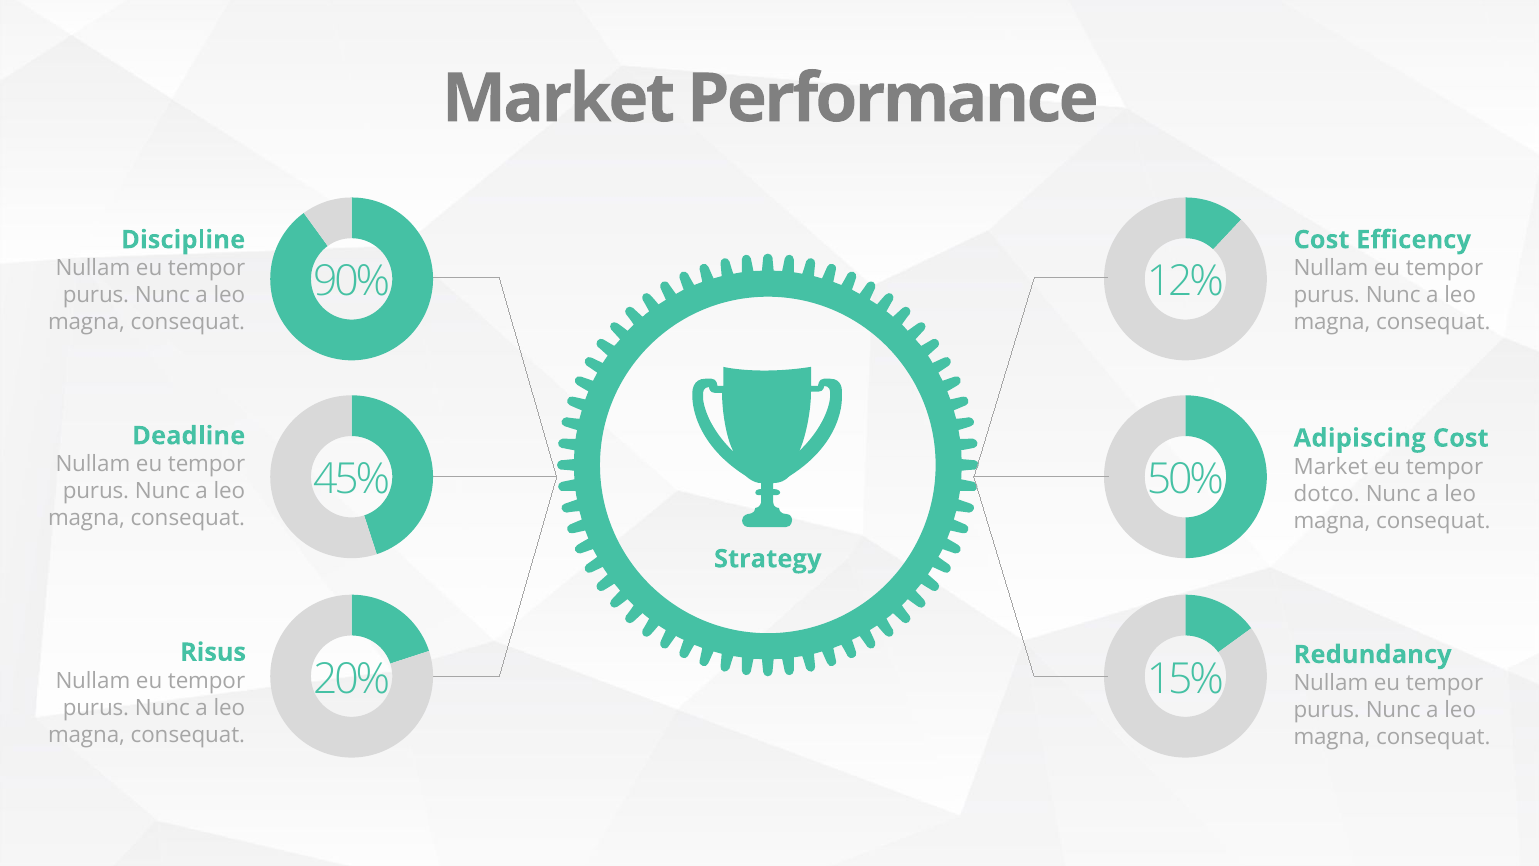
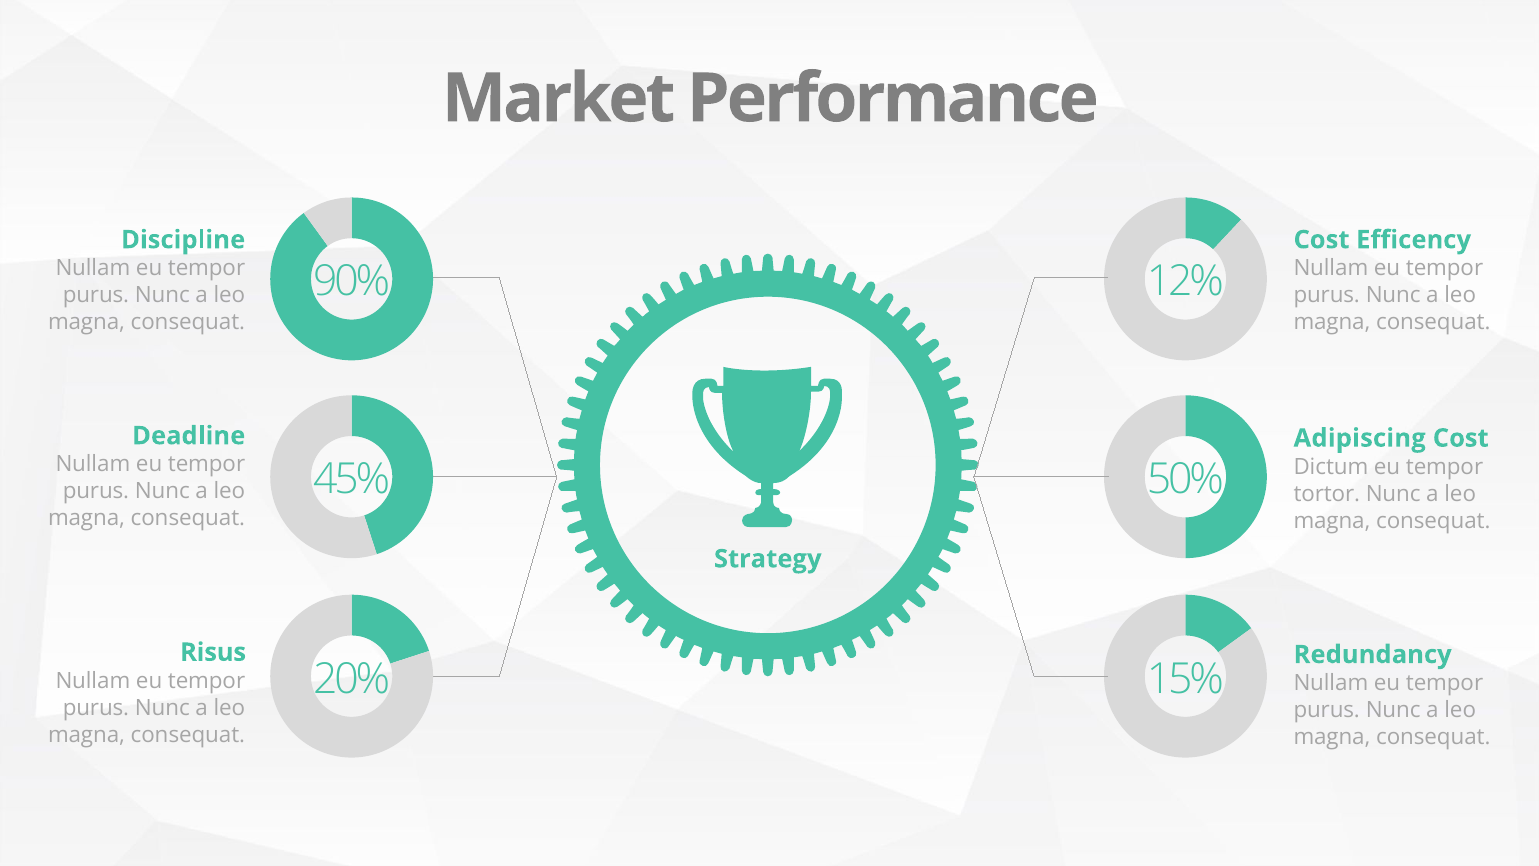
Market at (1331, 467): Market -> Dictum
dotco: dotco -> tortor
